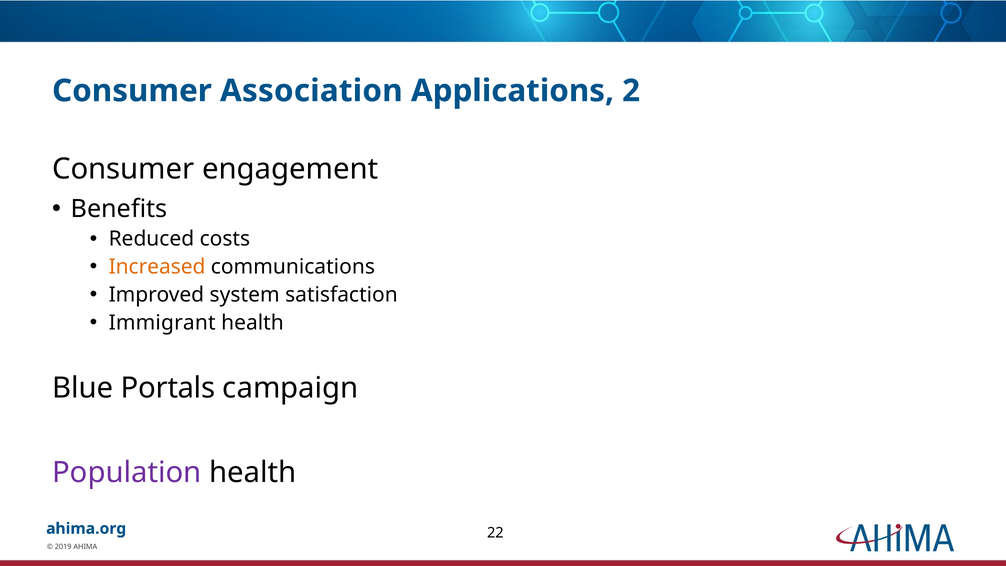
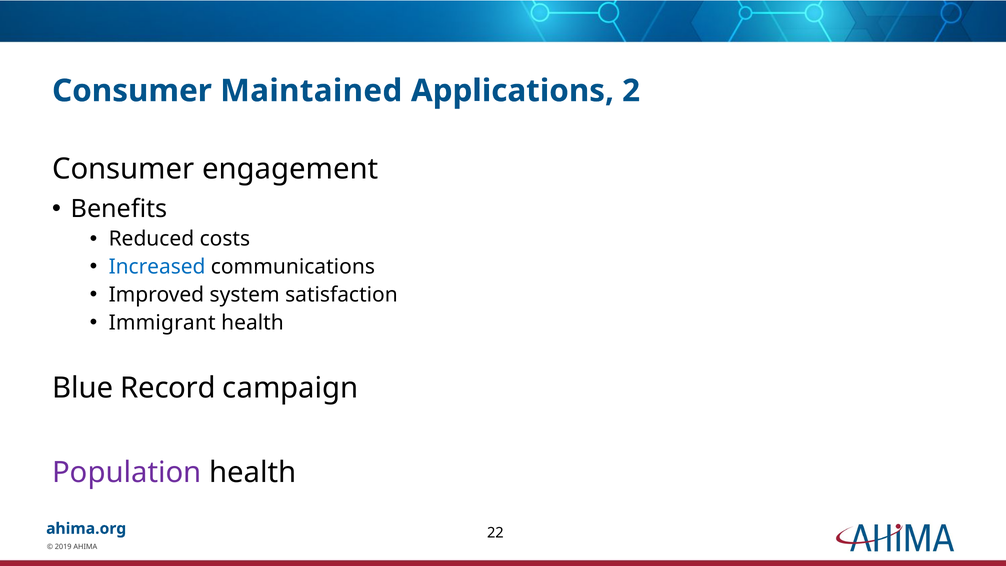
Association: Association -> Maintained
Increased colour: orange -> blue
Portals: Portals -> Record
